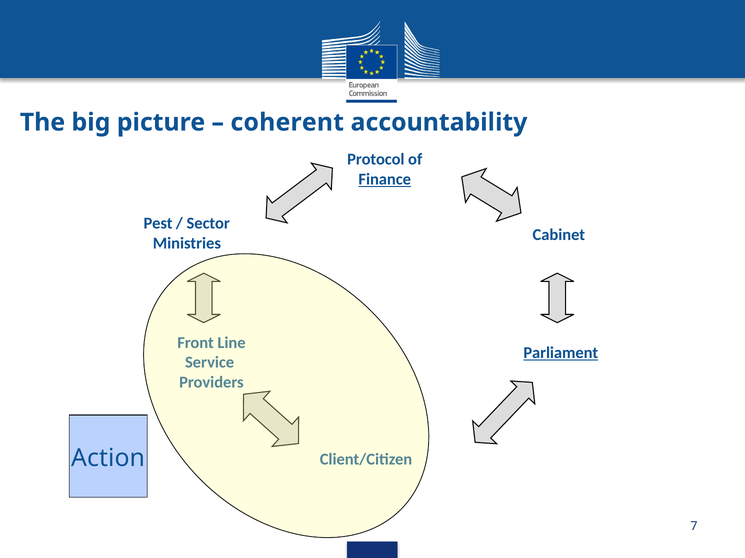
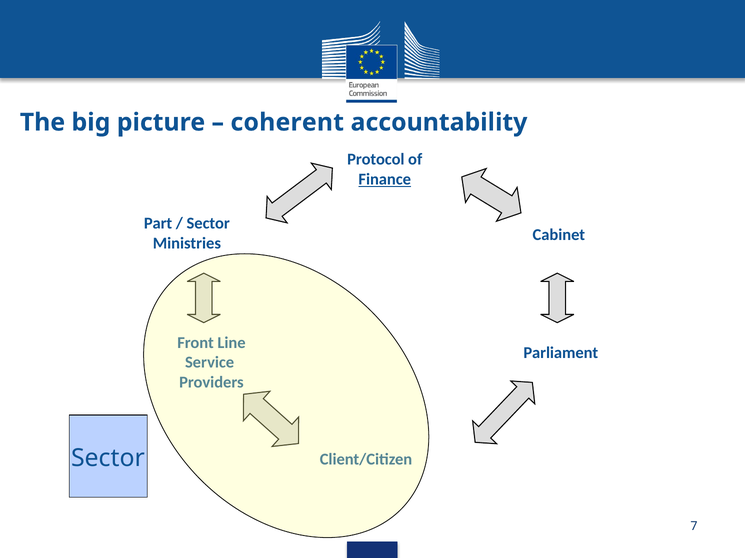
Pest: Pest -> Part
Parliament underline: present -> none
Action at (108, 458): Action -> Sector
